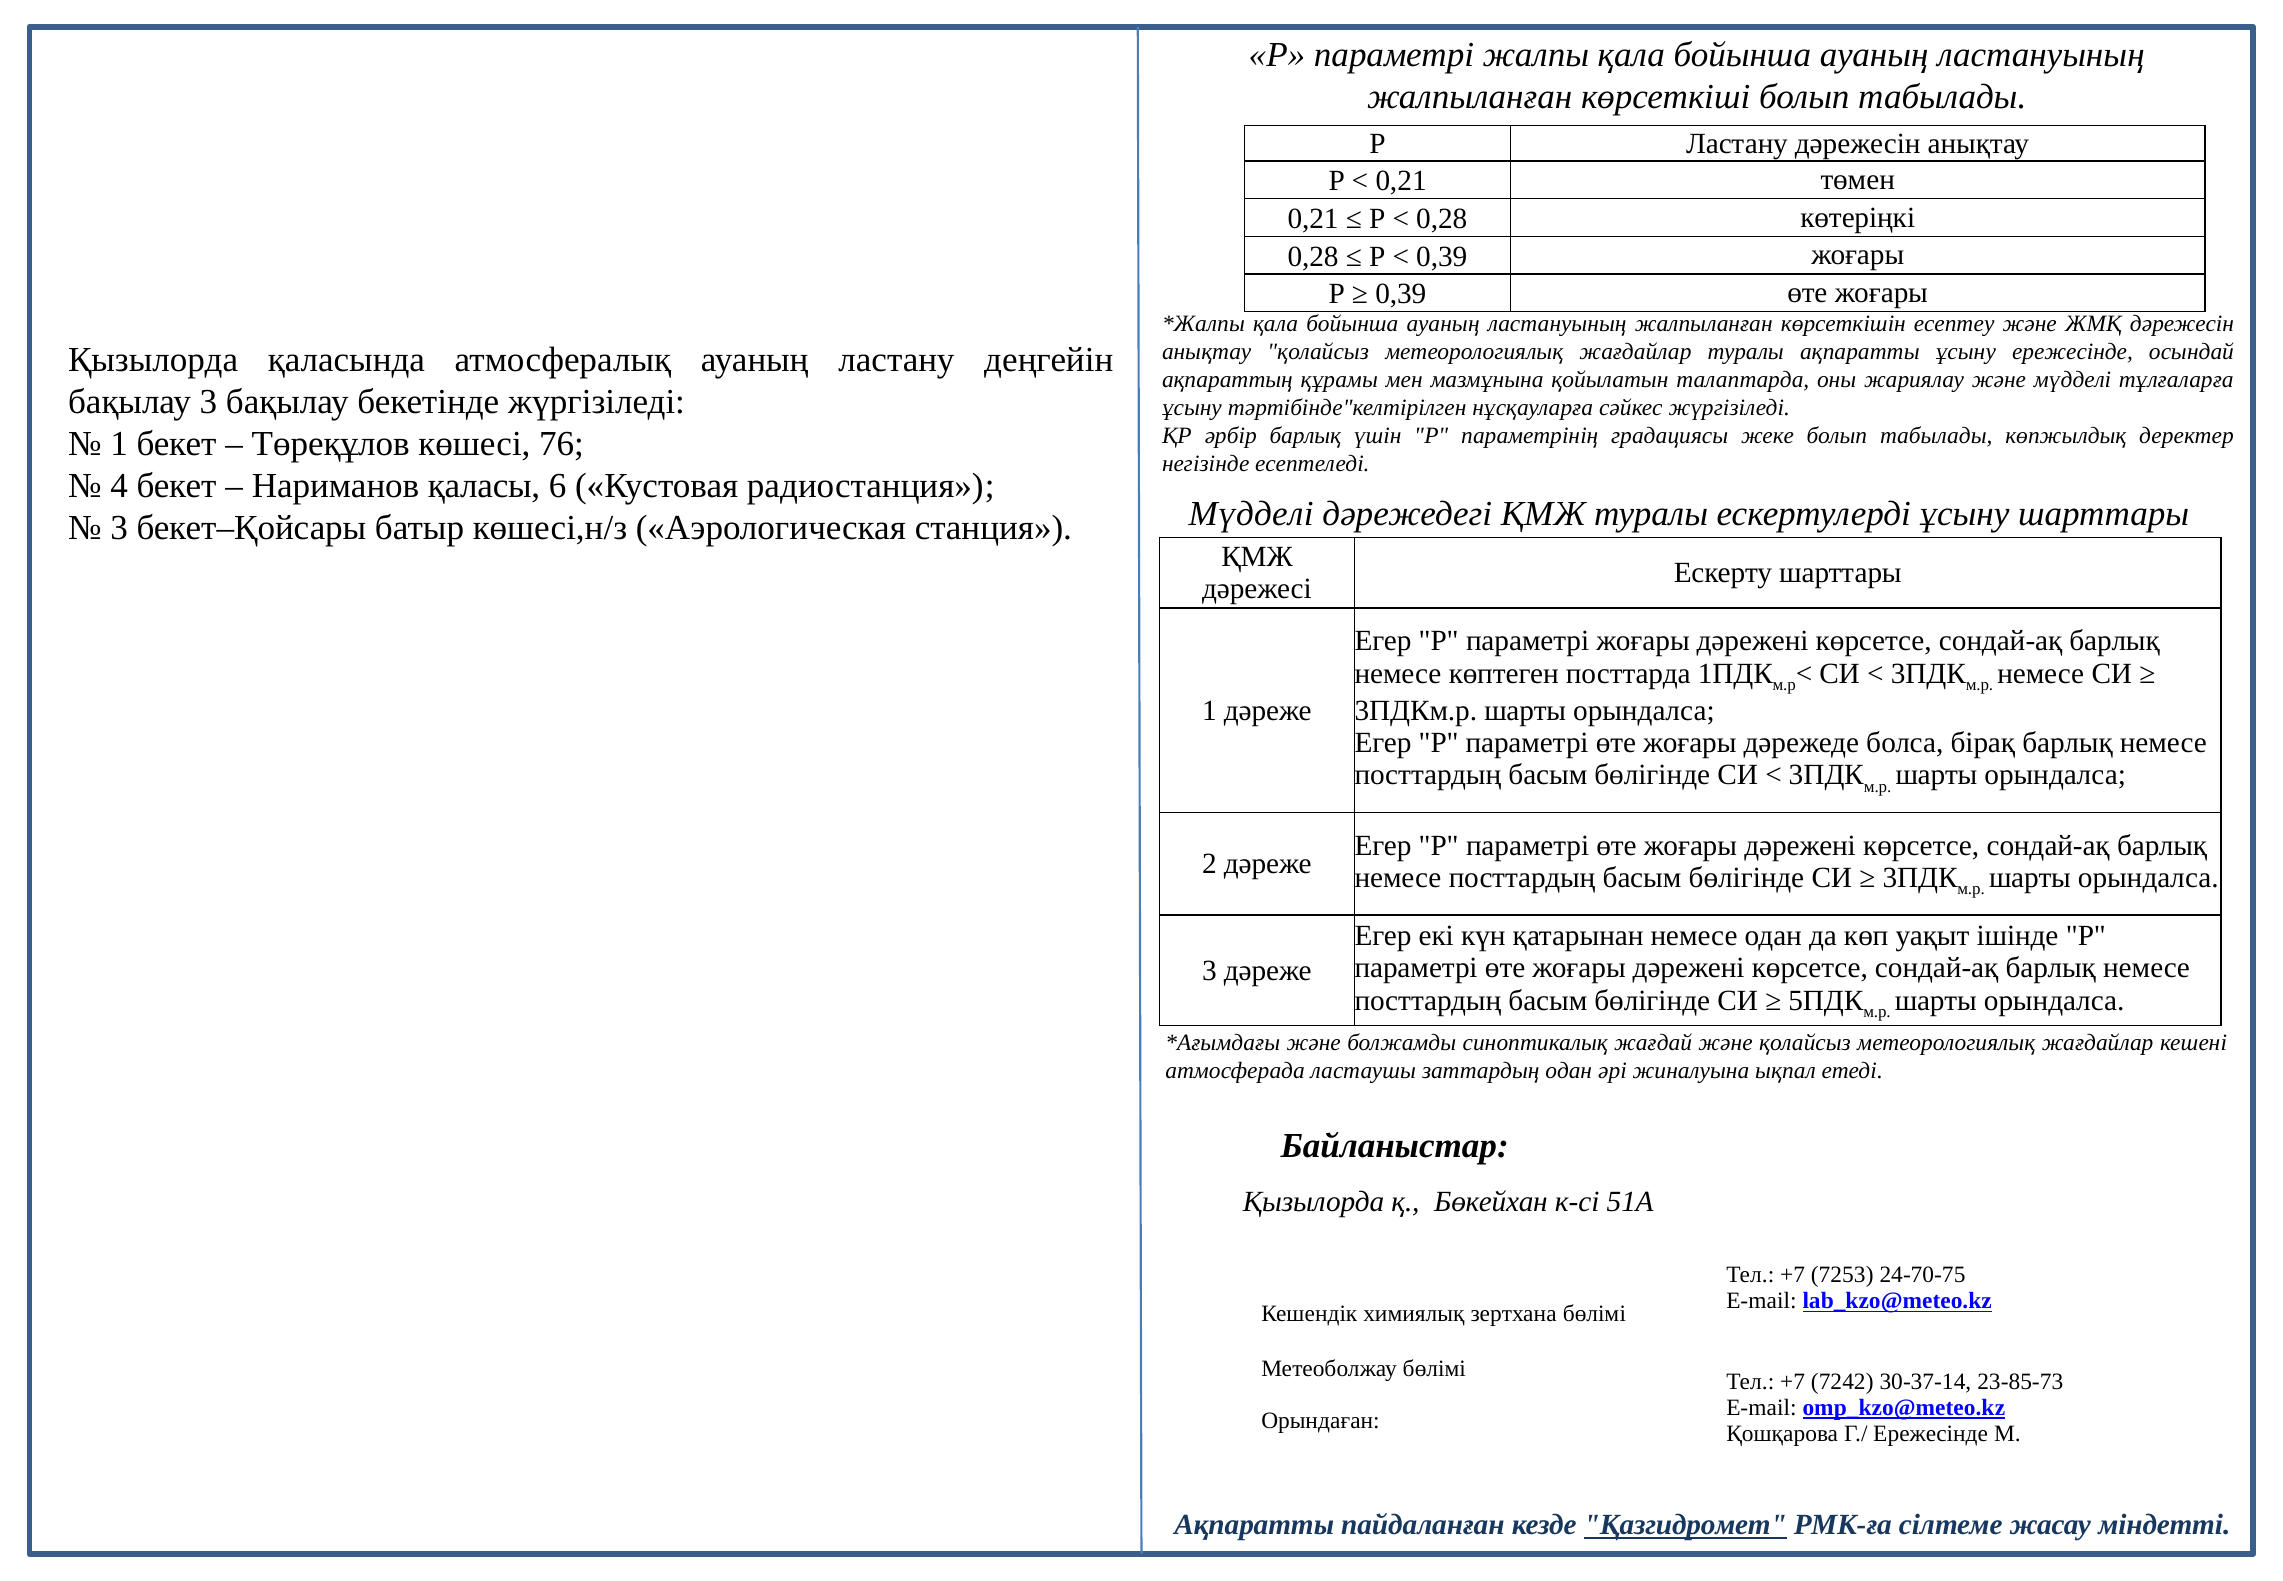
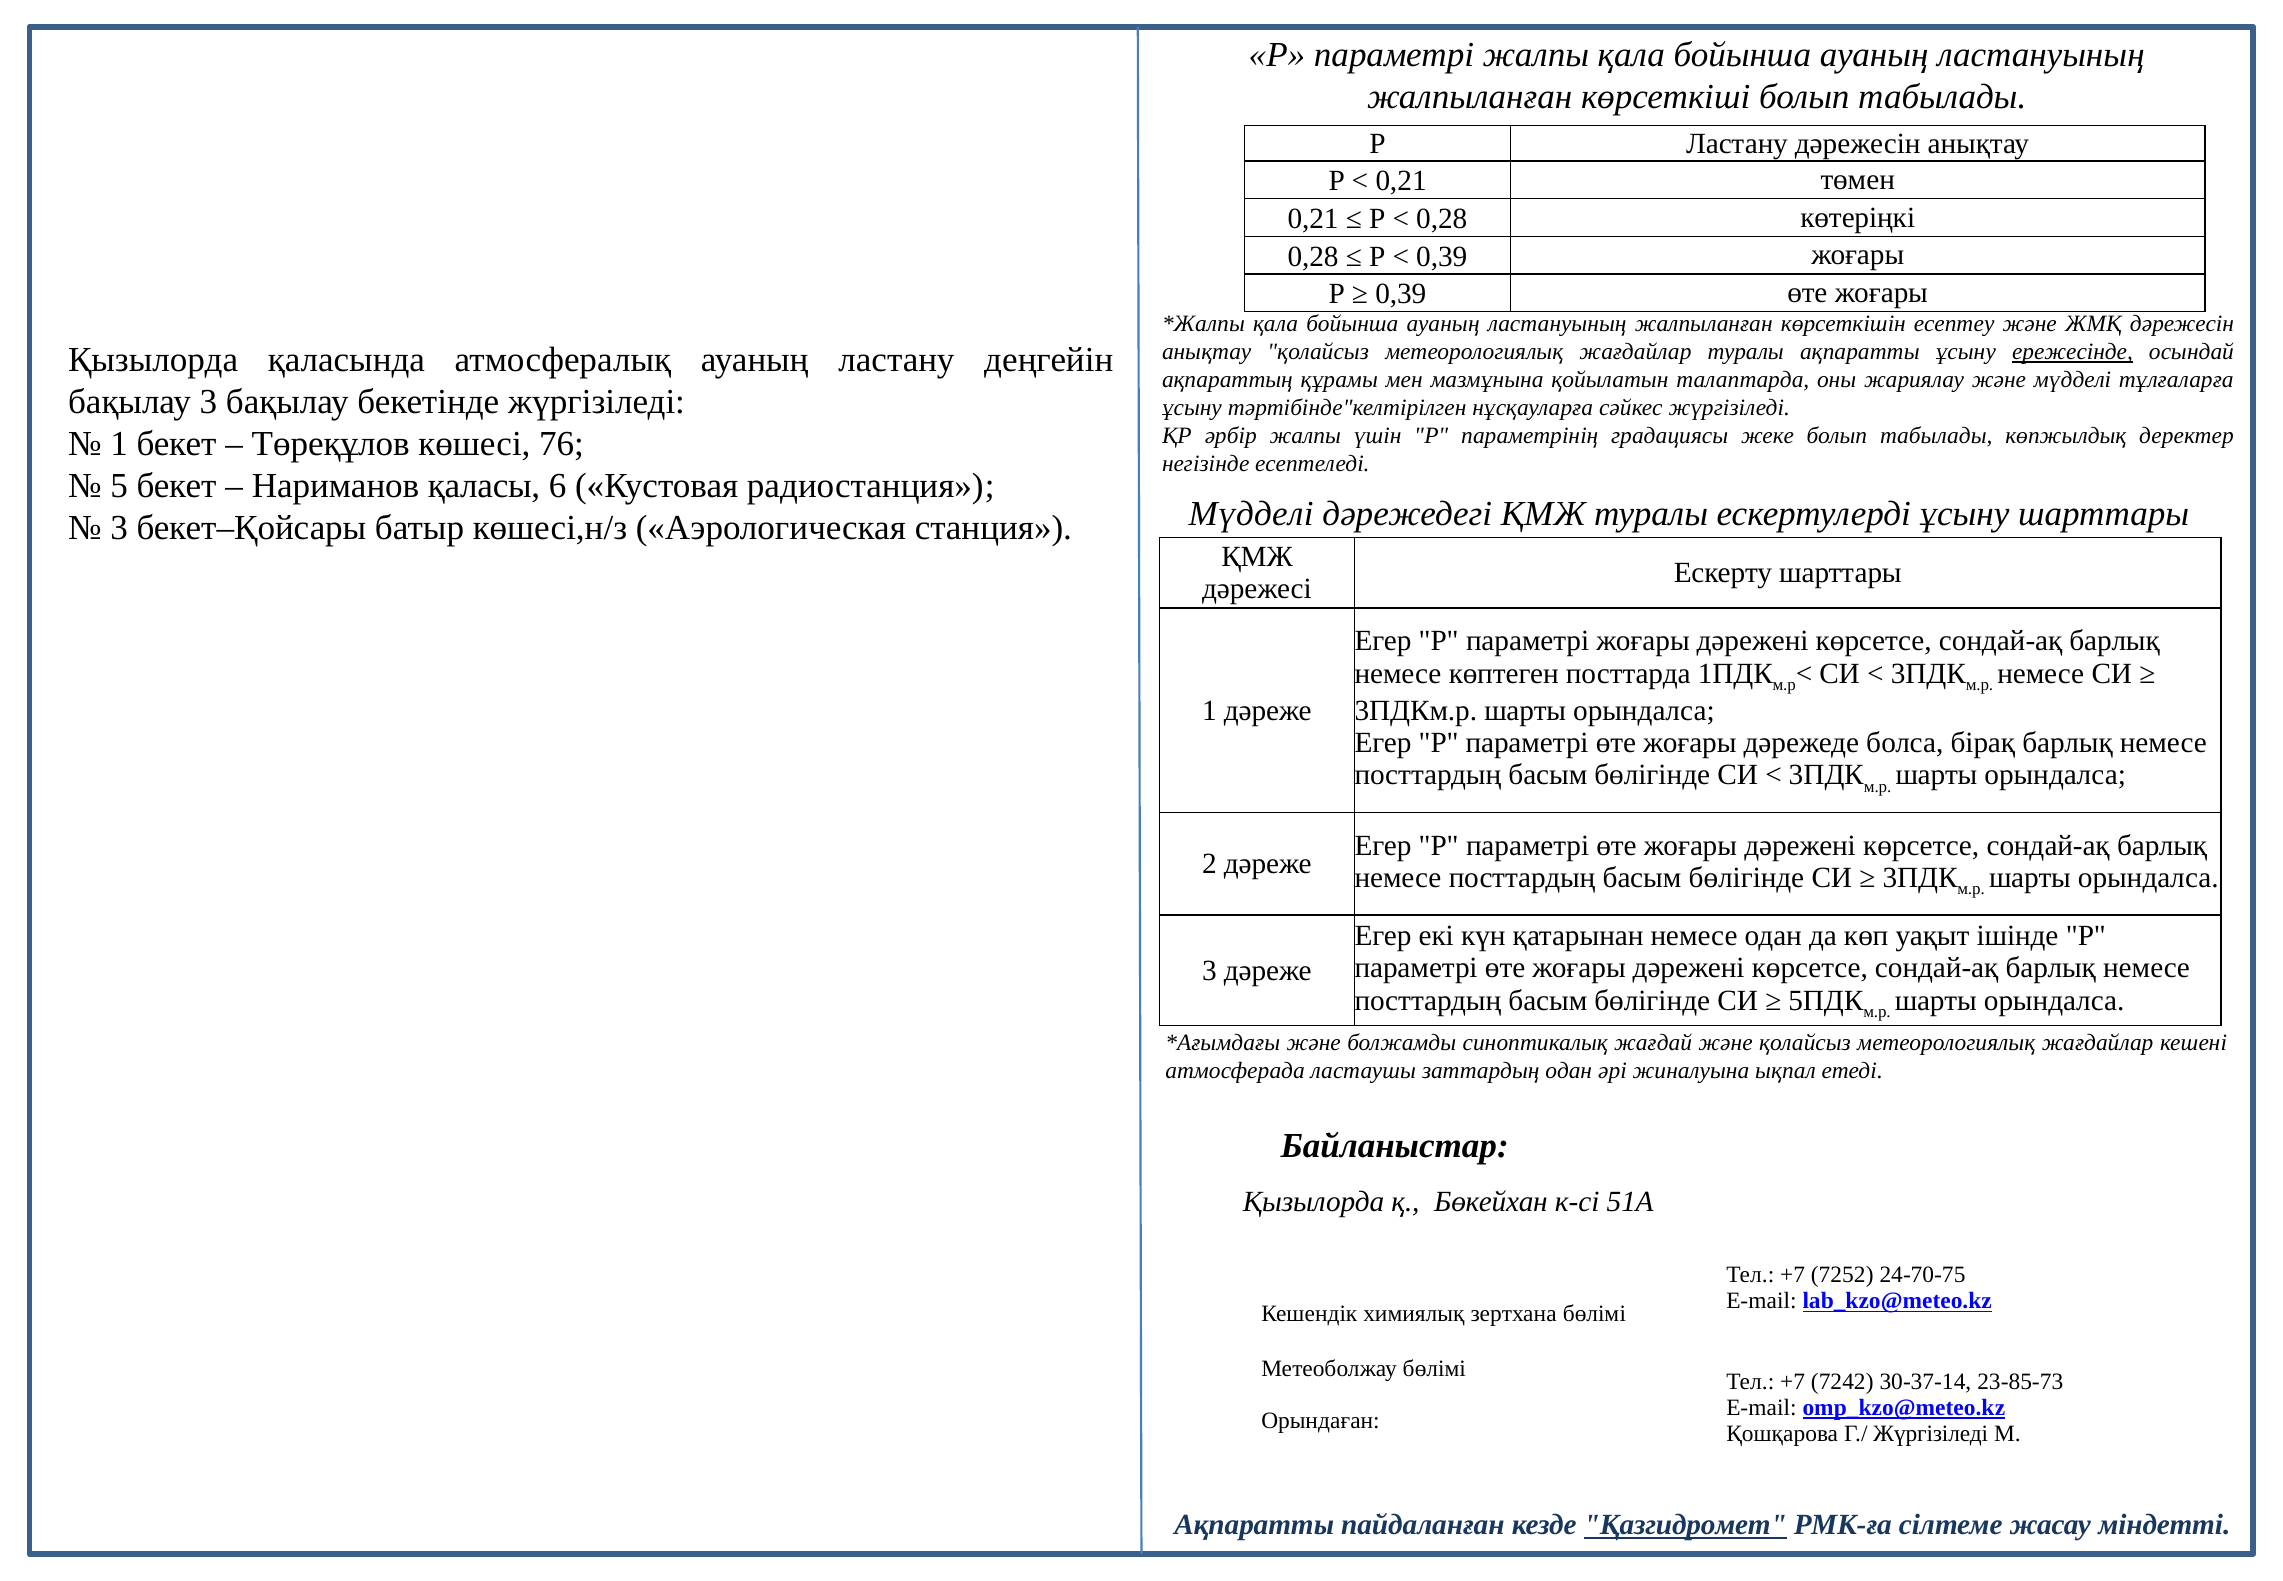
ережесінде at (2072, 352) underline: none -> present
әрбір барлық: барлық -> жалпы
4: 4 -> 5
7253: 7253 -> 7252
Г./ Ережесінде: Ережесінде -> Жүргізіледі
